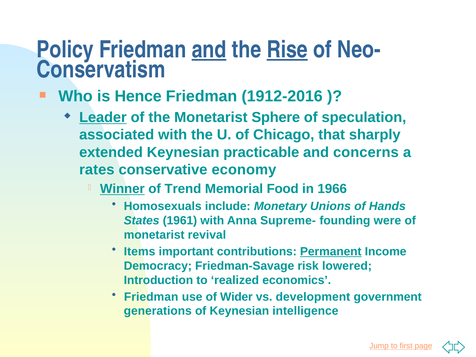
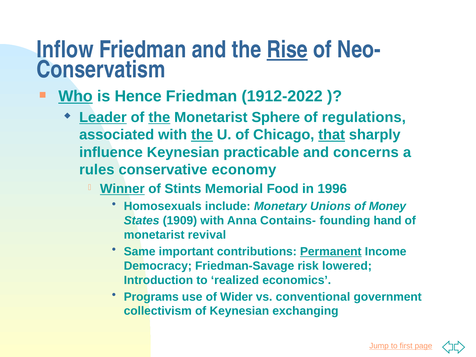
Policy: Policy -> Inflow
and at (209, 50) underline: present -> none
Who underline: none -> present
1912-2016: 1912-2016 -> 1912-2022
the at (159, 117) underline: none -> present
speculation: speculation -> regulations
the at (202, 135) underline: none -> present
that underline: none -> present
extended: extended -> influence
rates: rates -> rules
Trend: Trend -> Stints
1966: 1966 -> 1996
Hands: Hands -> Money
1961: 1961 -> 1909
Supreme-: Supreme- -> Contains-
were: were -> hand
Items: Items -> Same
Friedman at (151, 297): Friedman -> Programs
development: development -> conventional
generations: generations -> collectivism
intelligence: intelligence -> exchanging
